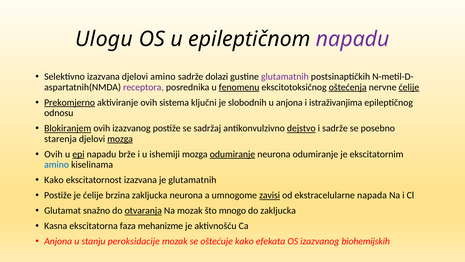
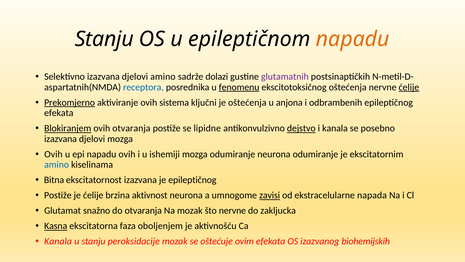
Ulogu at (104, 39): Ulogu -> Stanju
napadu at (353, 39) colour: purple -> orange
receptora colour: purple -> blue
oštećenja at (348, 87) underline: present -> none
je slobodnih: slobodnih -> oštećenja
istraživanjima: istraživanjima -> odbrambenih
odnosu at (59, 113): odnosu -> efekata
ovih izazvanog: izazvanog -> otvaranja
sadržaj: sadržaj -> lipidne
i sadrže: sadrže -> kanala
starenja at (60, 139): starenja -> izazvana
mozga at (120, 139) underline: present -> none
epi underline: present -> none
napadu brže: brže -> ovih
odumiranje at (232, 154) underline: present -> none
Kako at (54, 180): Kako -> Bitna
je glutamatnih: glutamatnih -> epileptičnog
brzina zakljucka: zakljucka -> aktivnost
otvaranja at (143, 210) underline: present -> none
što mnogo: mnogo -> nervne
Kasna underline: none -> present
mehanizme: mehanizme -> oboljenjem
Anjona at (58, 241): Anjona -> Kanala
oštećuje kako: kako -> ovim
